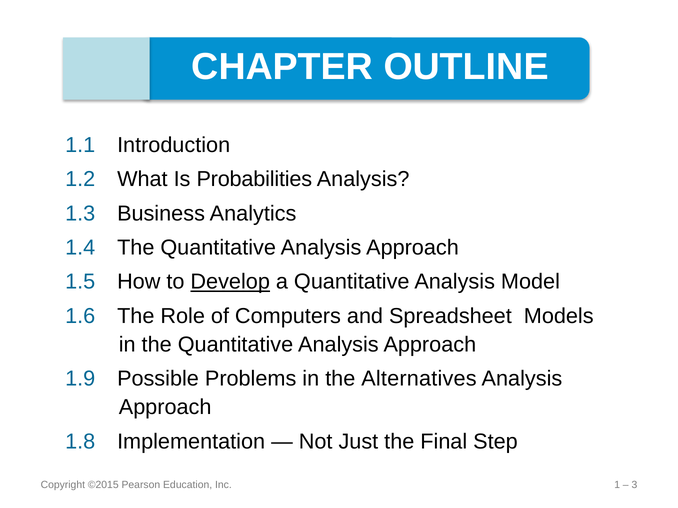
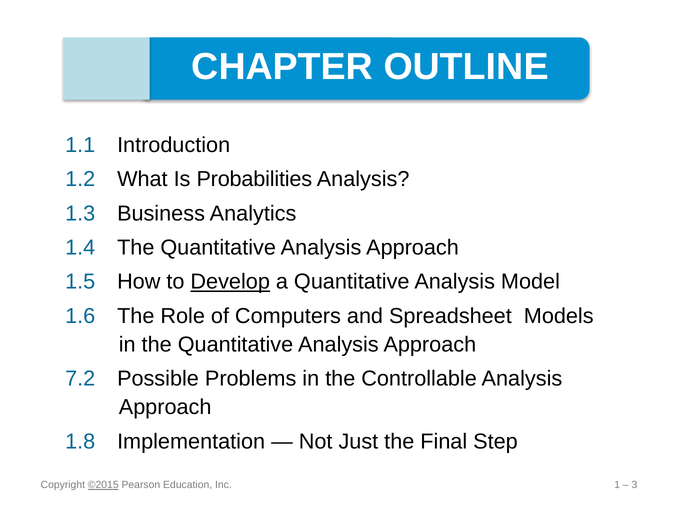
1.9: 1.9 -> 7.2
Alternatives: Alternatives -> Controllable
©2015 underline: none -> present
